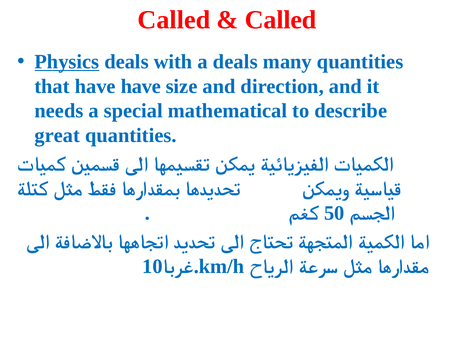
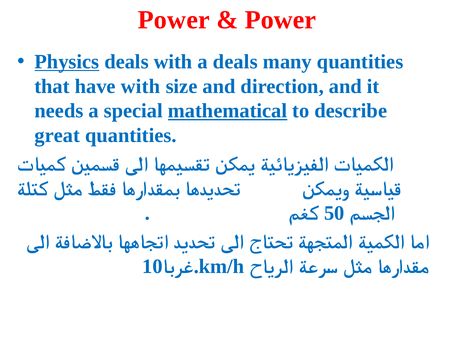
Called at (174, 20): Called -> Power
Called at (281, 20): Called -> Power
have have: have -> with
mathematical underline: none -> present
